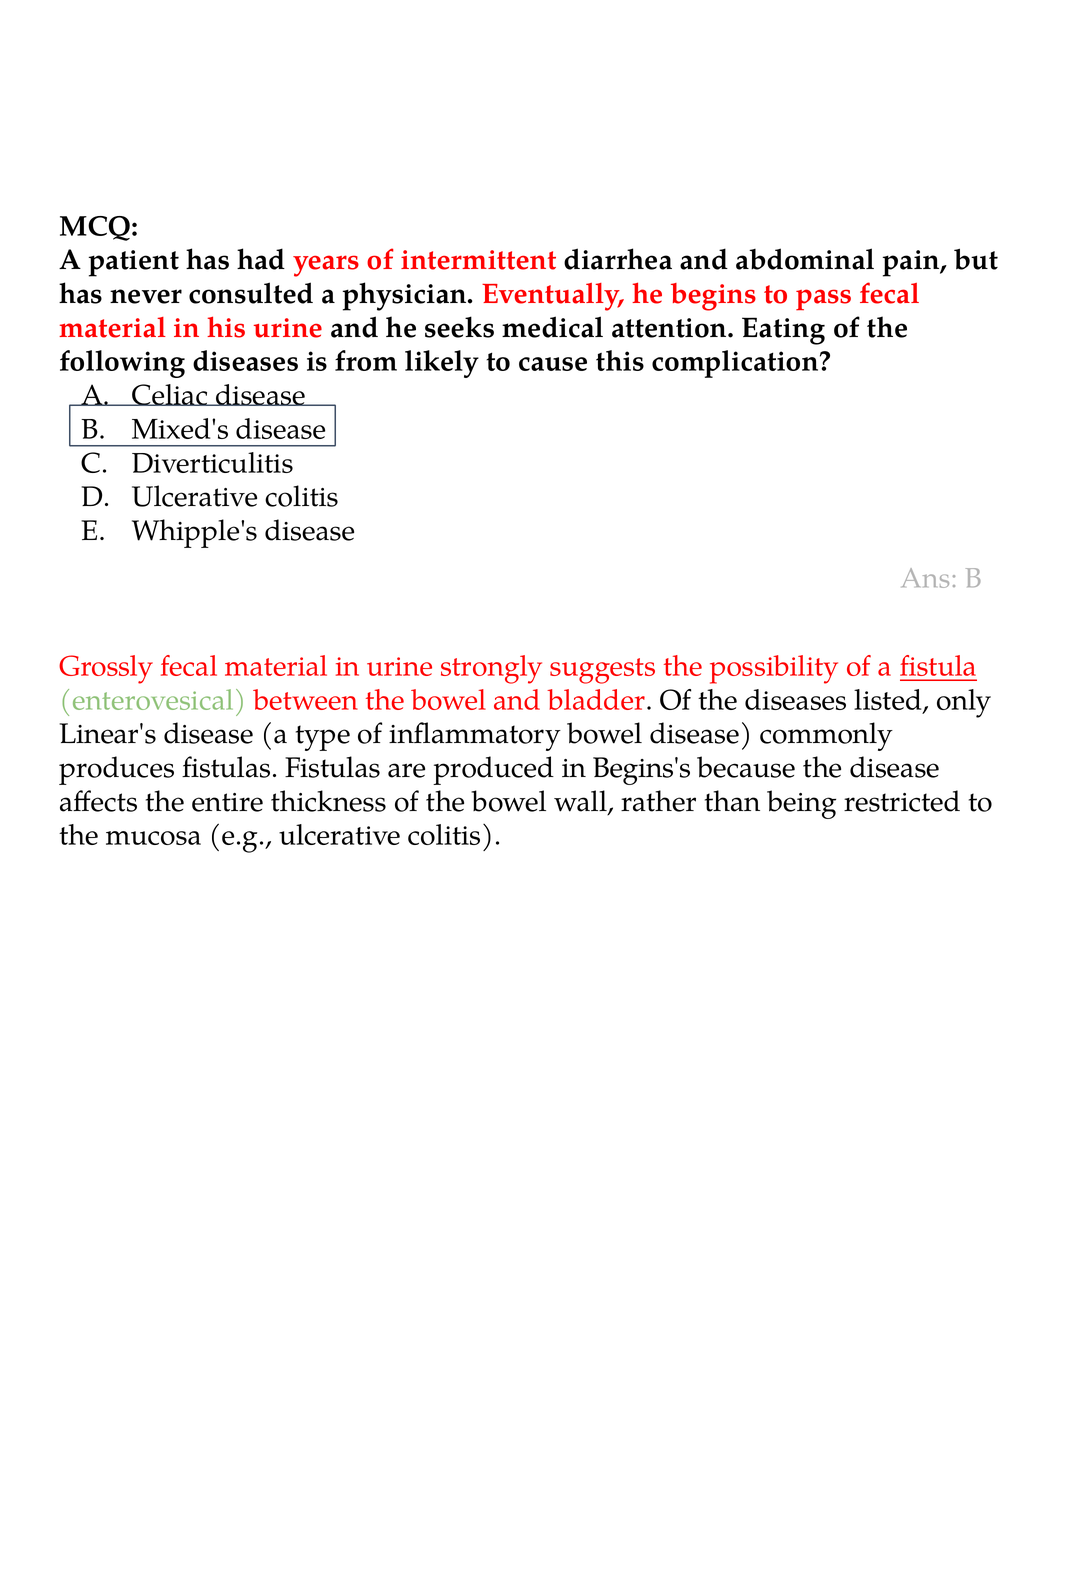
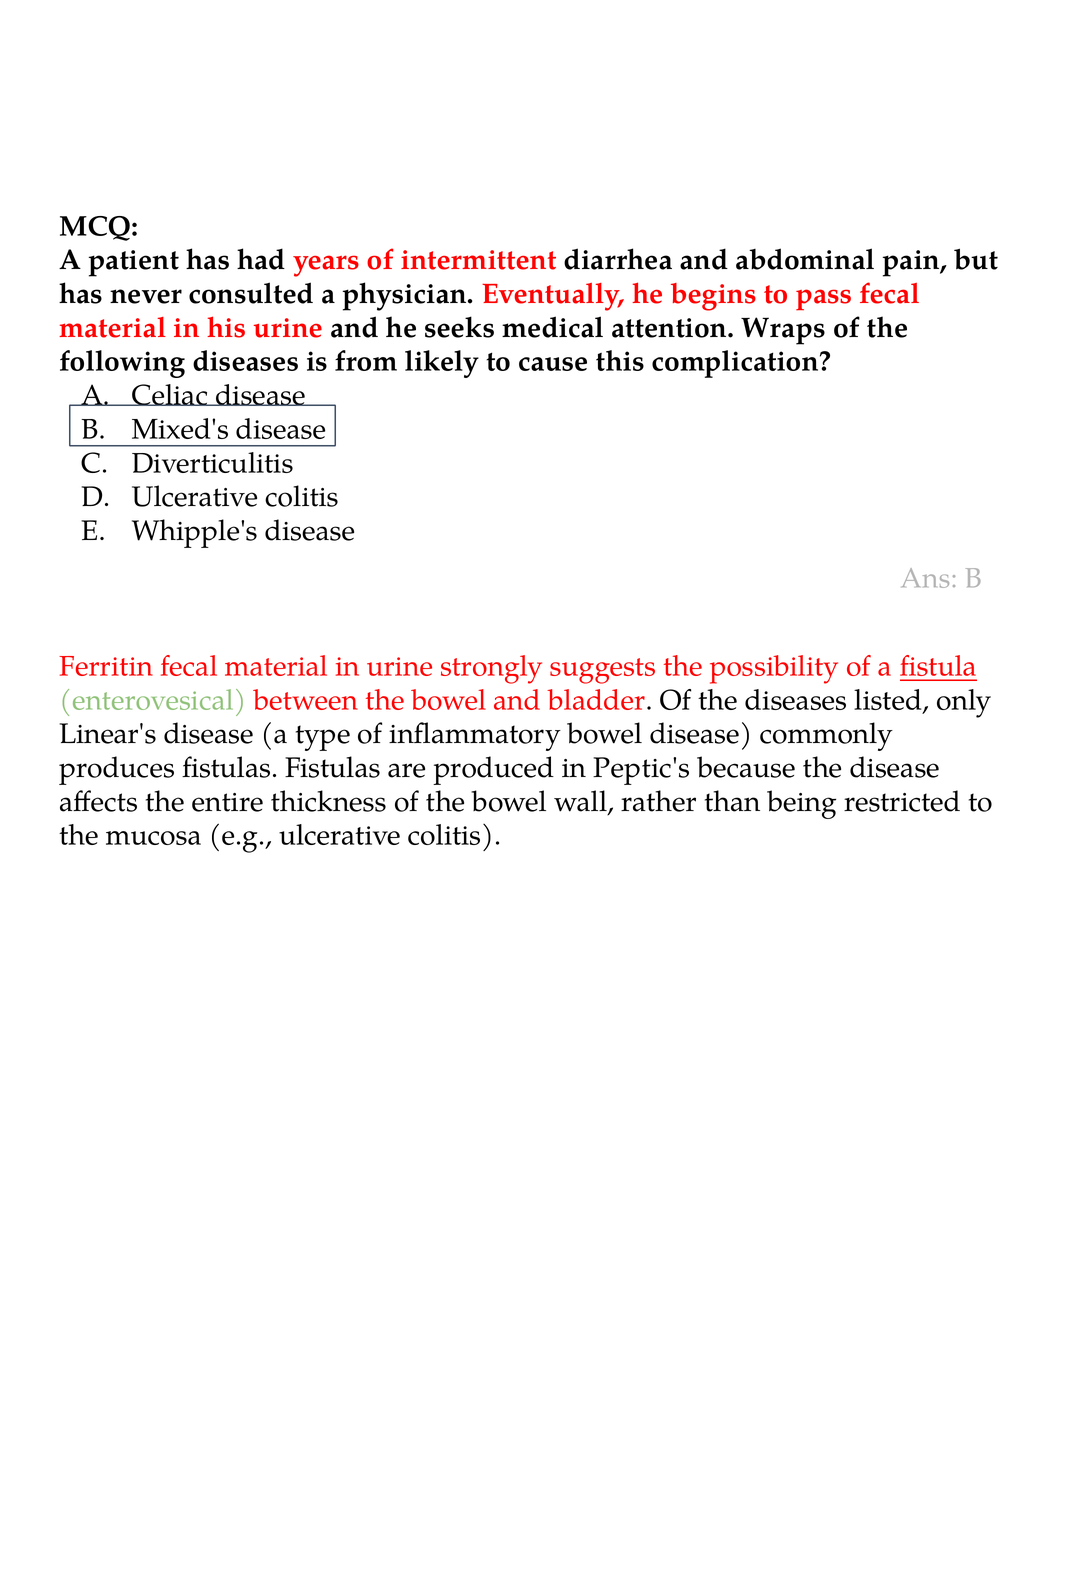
Eating: Eating -> Wraps
Grossly: Grossly -> Ferritin
Begins's: Begins's -> Peptic's
